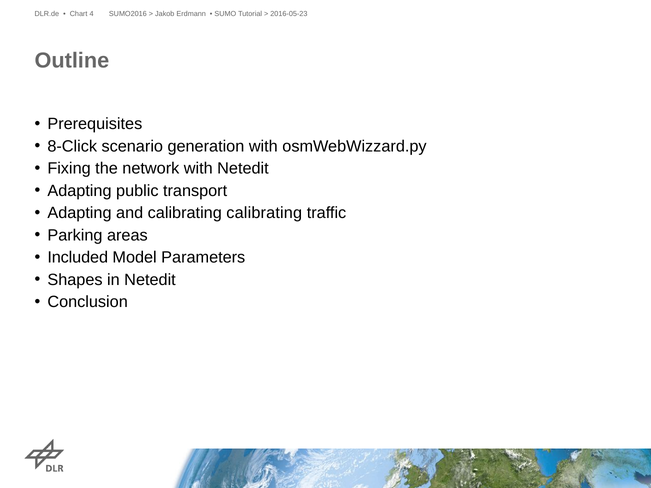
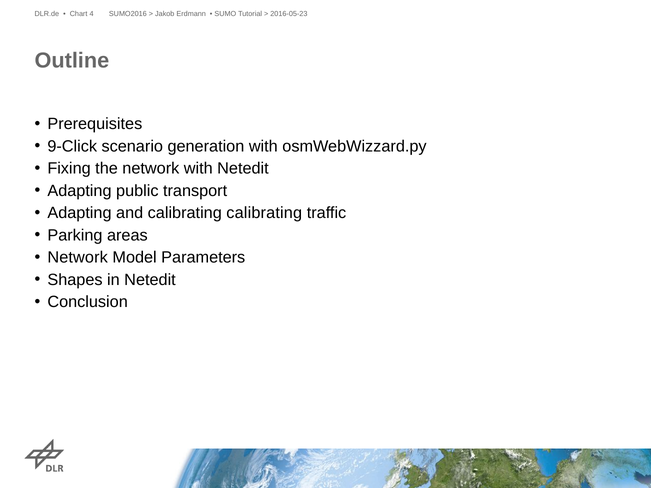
8-Click: 8-Click -> 9-Click
Included at (78, 258): Included -> Network
